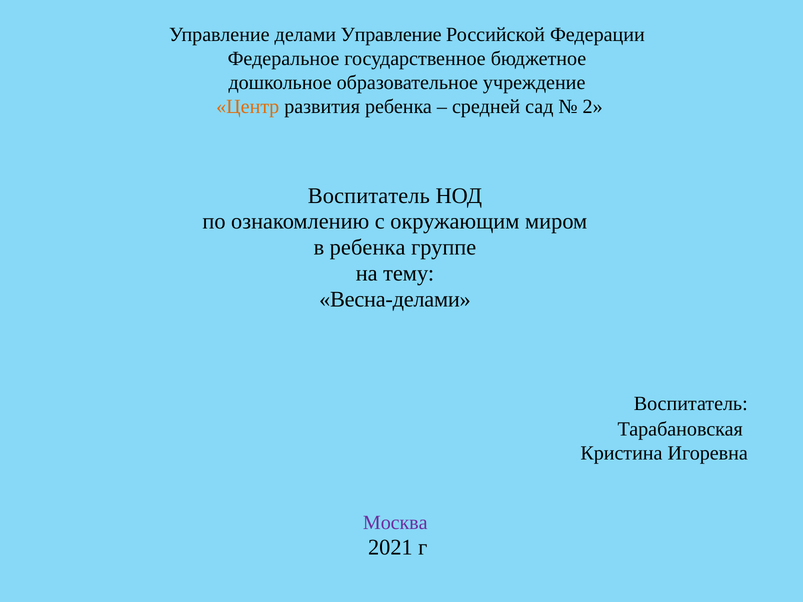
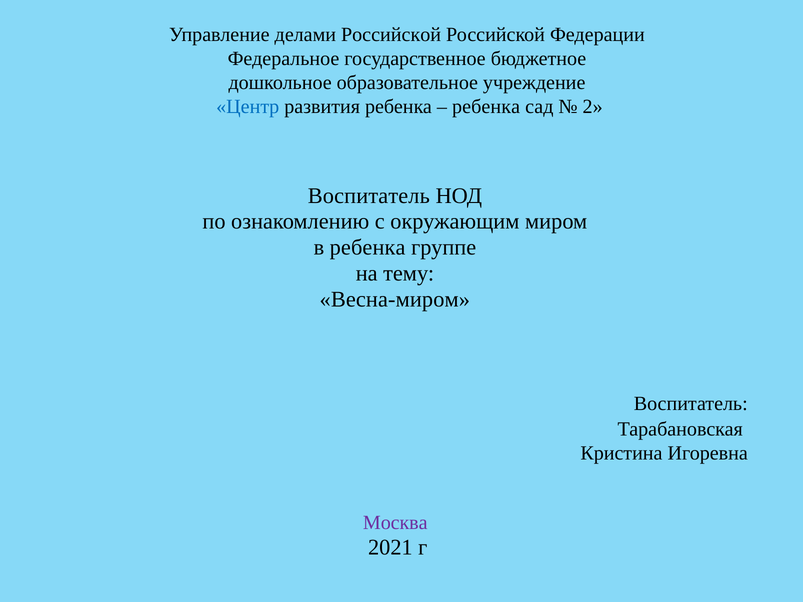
делами Управление: Управление -> Российской
Центр colour: orange -> blue
средней at (486, 107): средней -> ребенка
Весна-делами: Весна-делами -> Весна-миром
